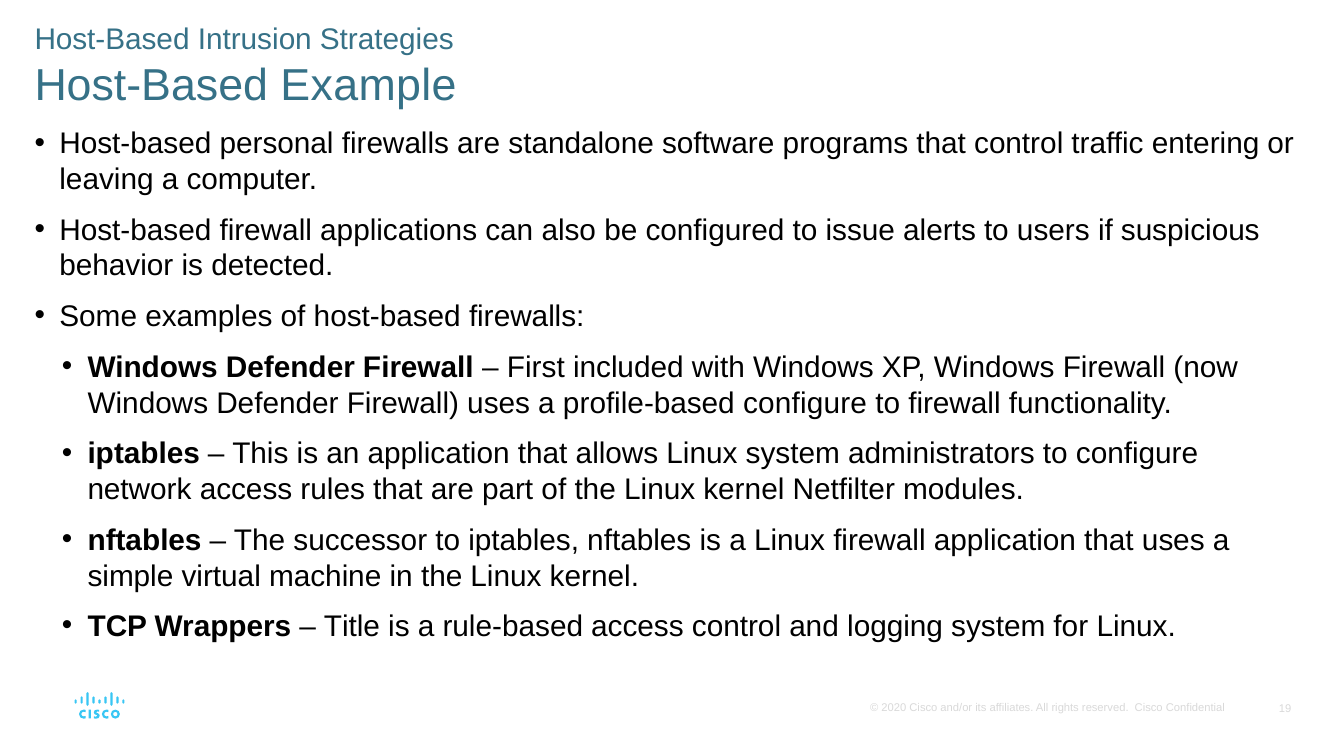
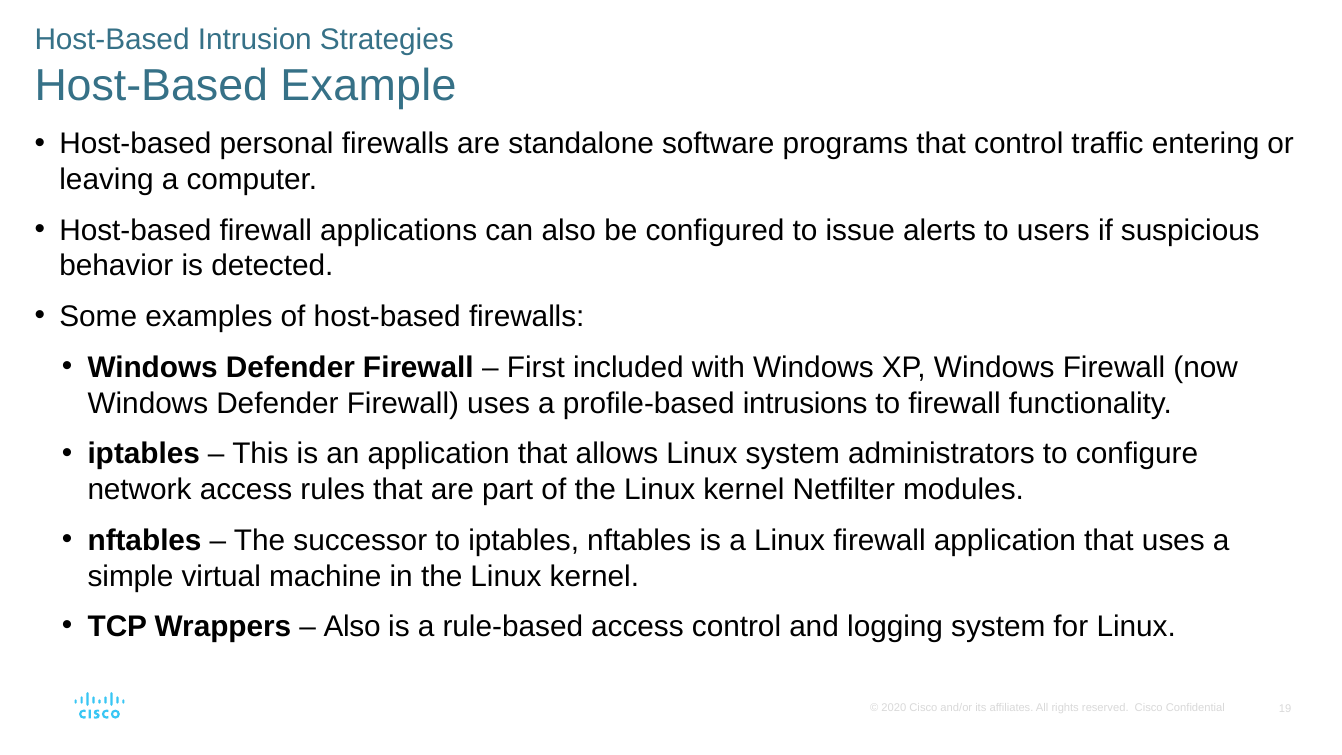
profile-based configure: configure -> intrusions
Title at (352, 627): Title -> Also
